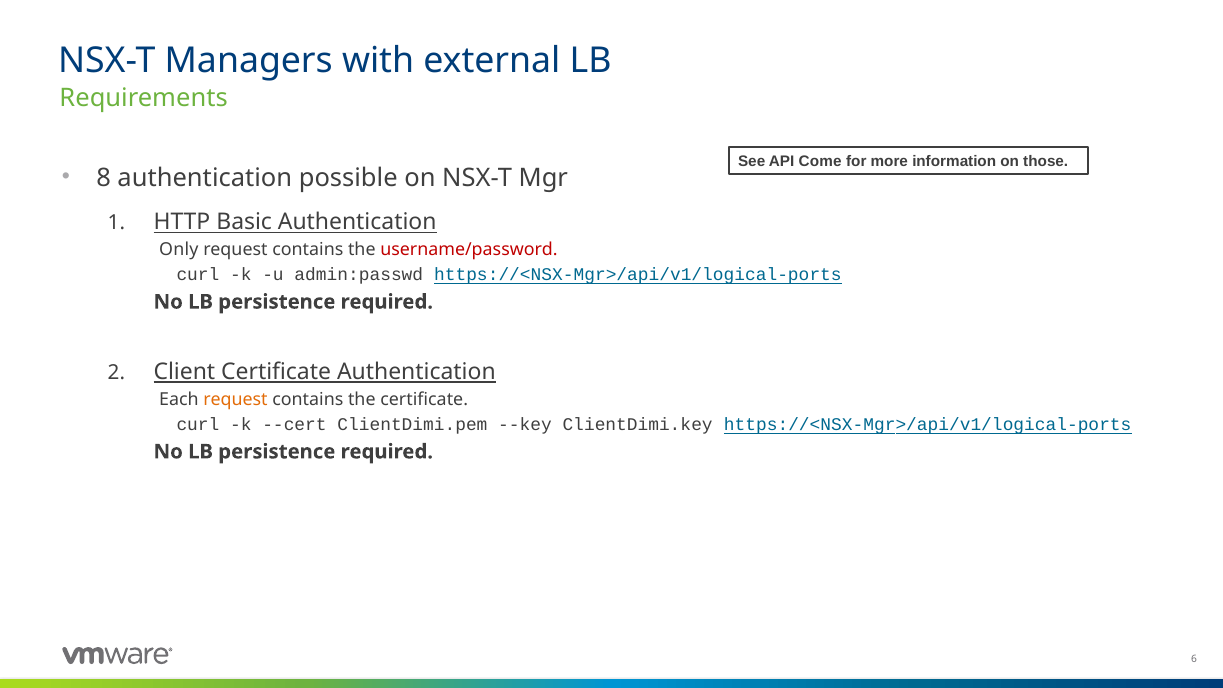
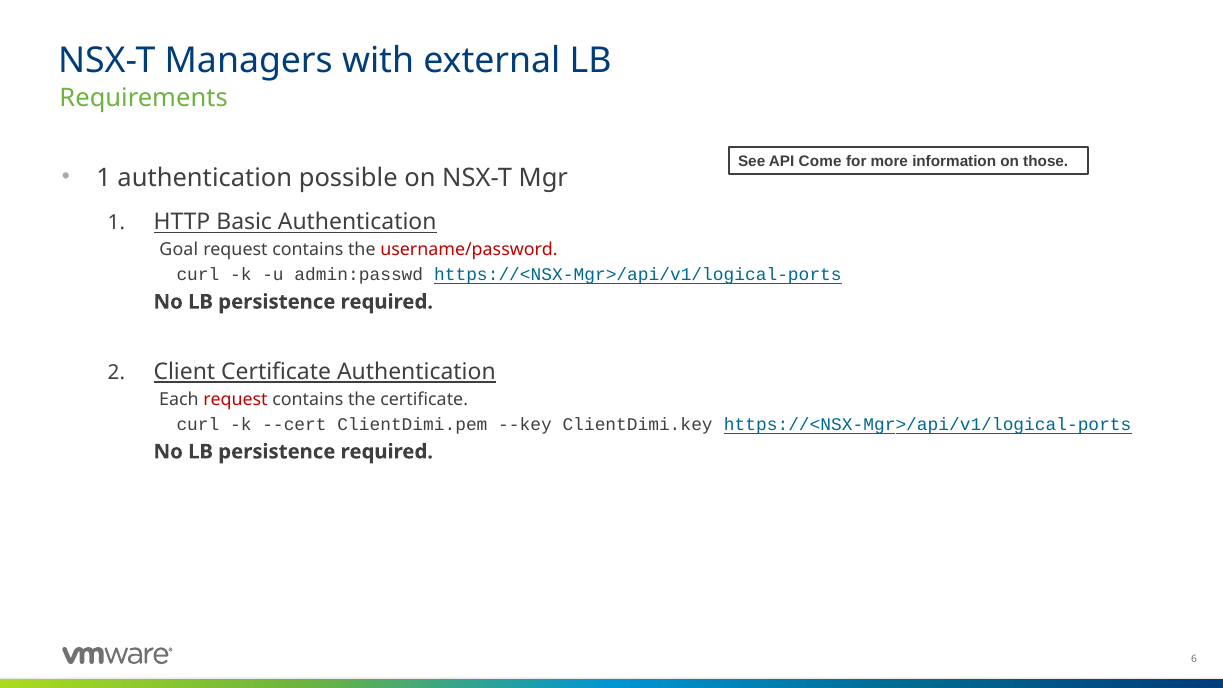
8 at (104, 178): 8 -> 1
Only: Only -> Goal
request at (235, 400) colour: orange -> red
